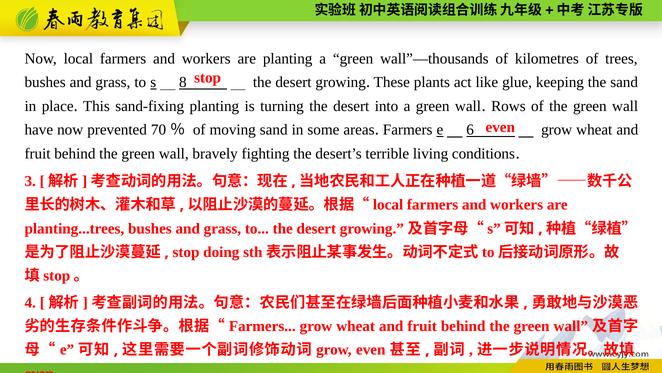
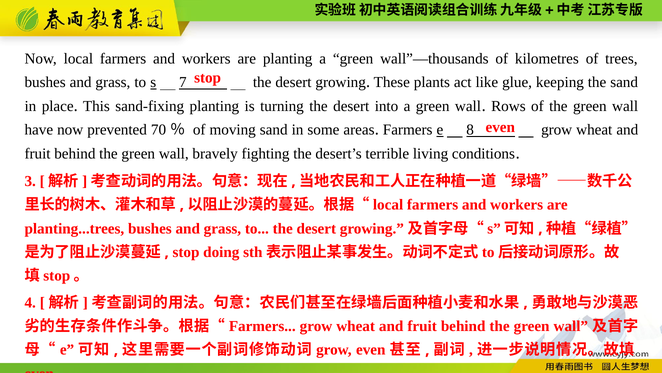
8: 8 -> 7
6: 6 -> 8
